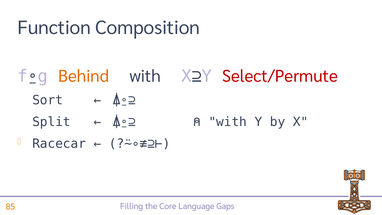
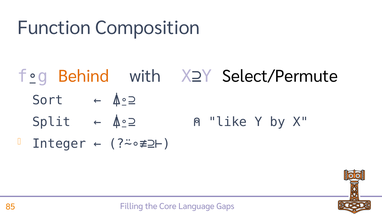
Select/Permute colour: red -> black
with at (228, 122): with -> like
Racecar: Racecar -> Integer
